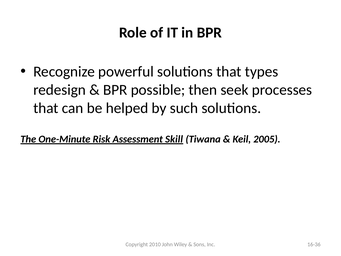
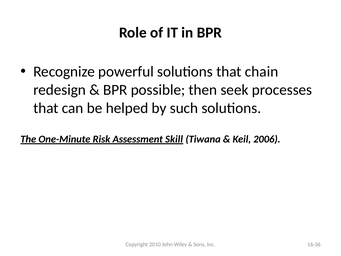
types: types -> chain
2005: 2005 -> 2006
